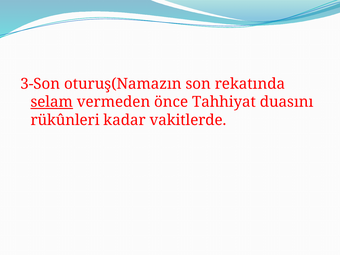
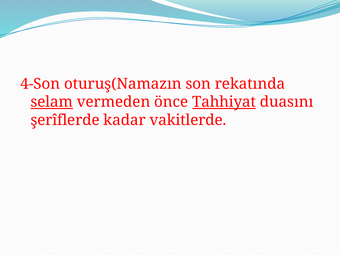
3-Son: 3-Son -> 4-Son
Tahhiyat underline: none -> present
rükûnleri: rükûnleri -> şerîflerde
